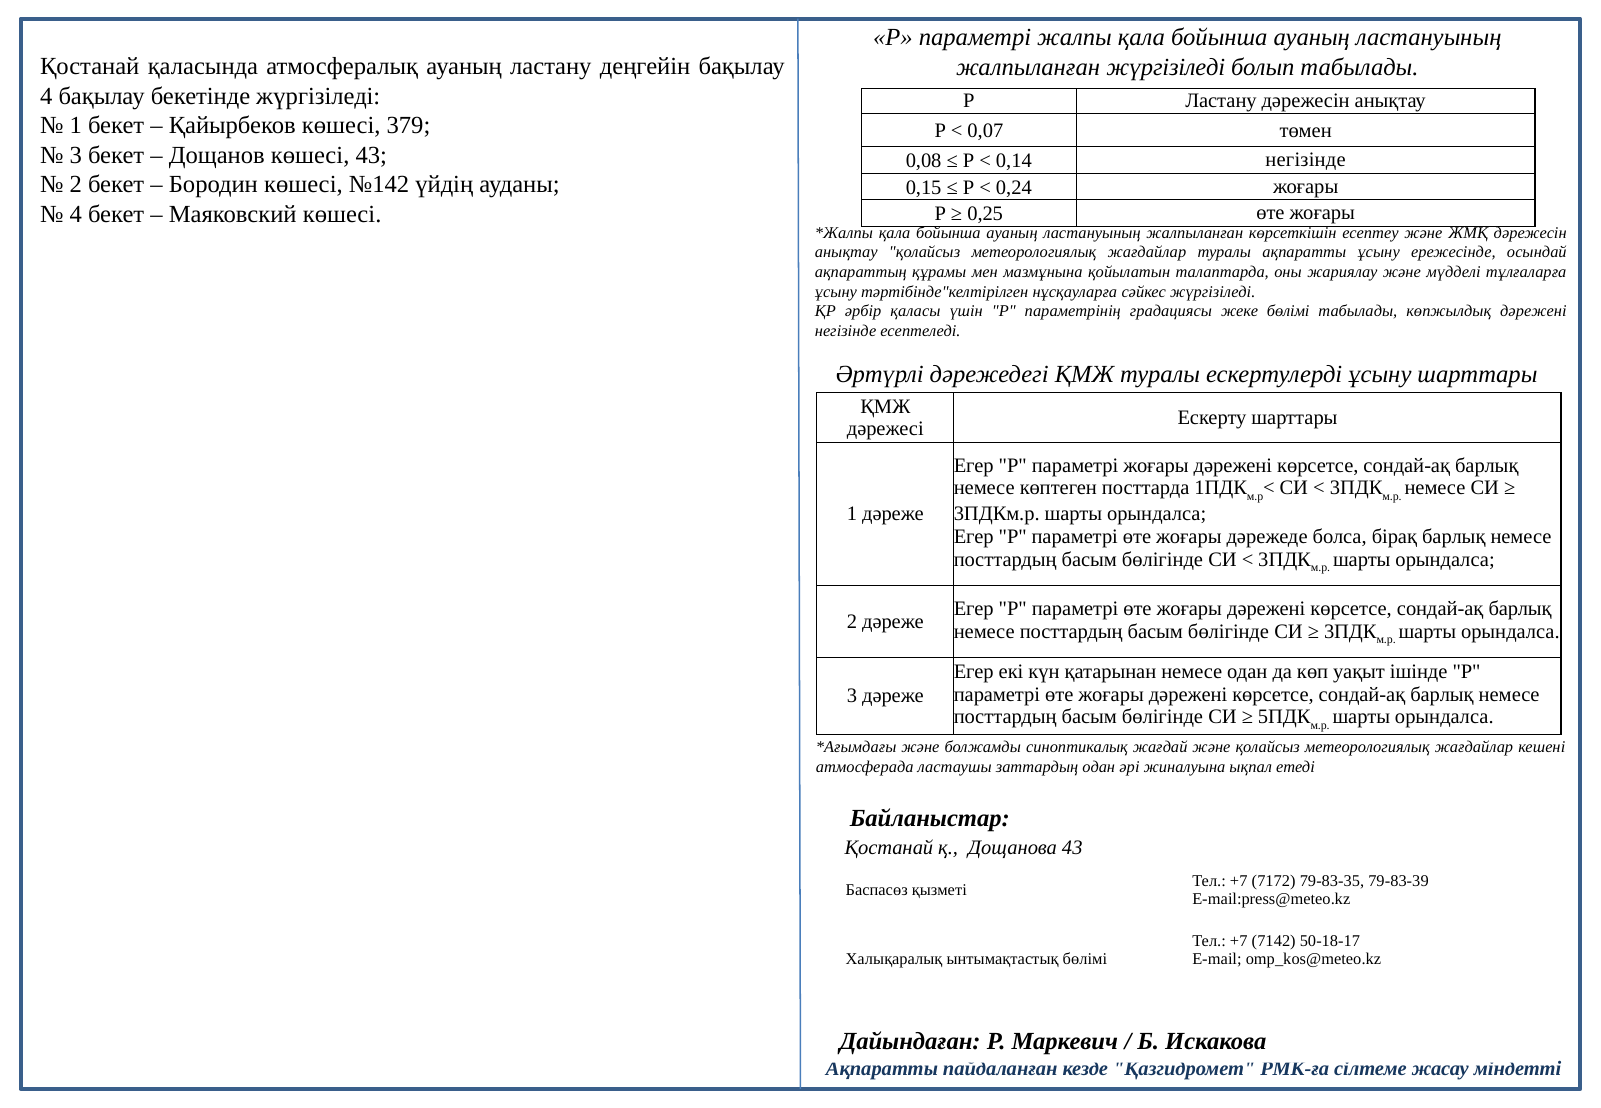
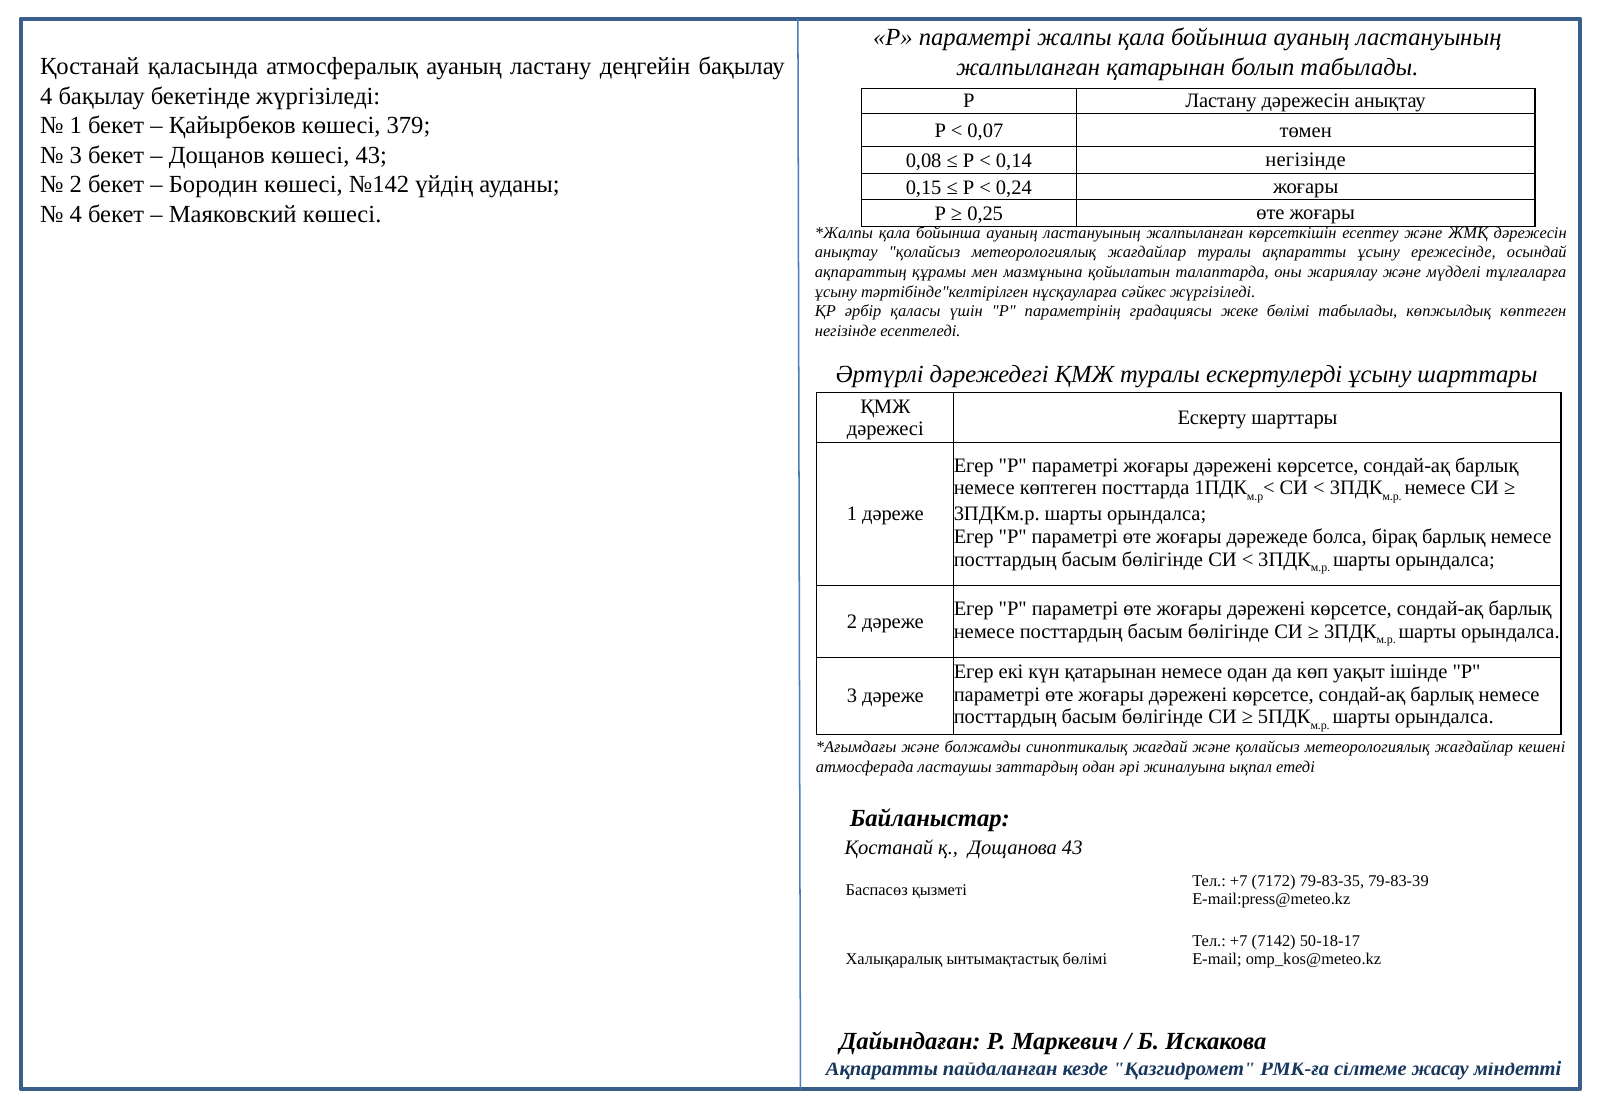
жалпыланған жүргізіледі: жүргізіледі -> қатарынан
көпжылдық дәрежені: дәрежені -> көптеген
